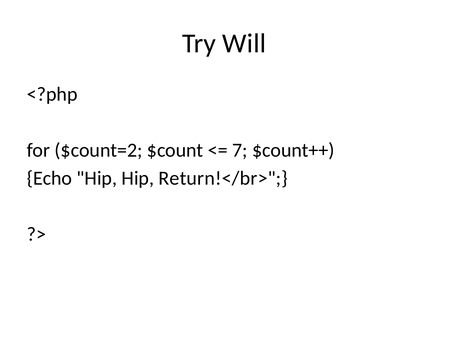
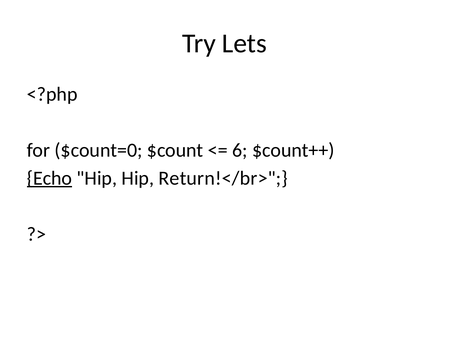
Will: Will -> Lets
$count=2: $count=2 -> $count=0
7: 7 -> 6
Echo underline: none -> present
